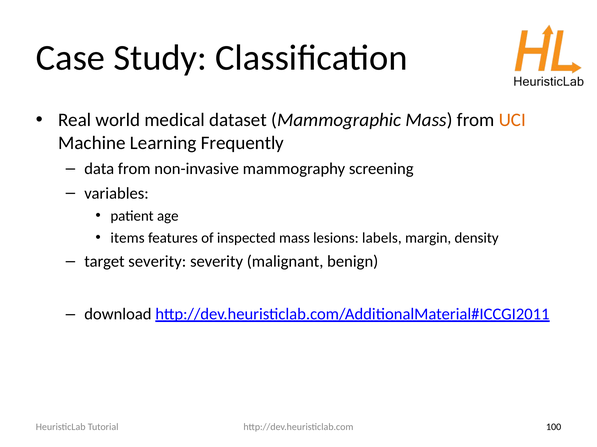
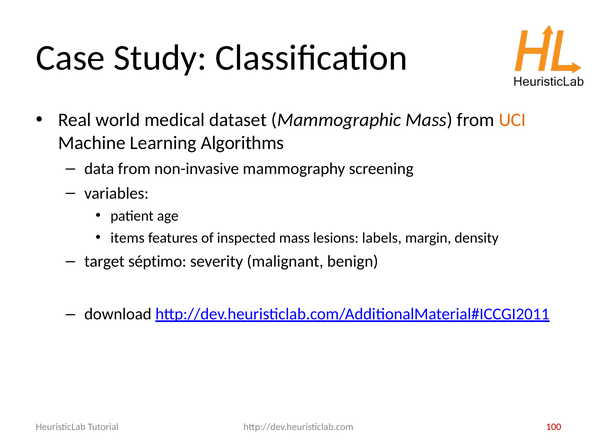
Frequently: Frequently -> Algorithms
target severity: severity -> séptimo
100 colour: black -> red
